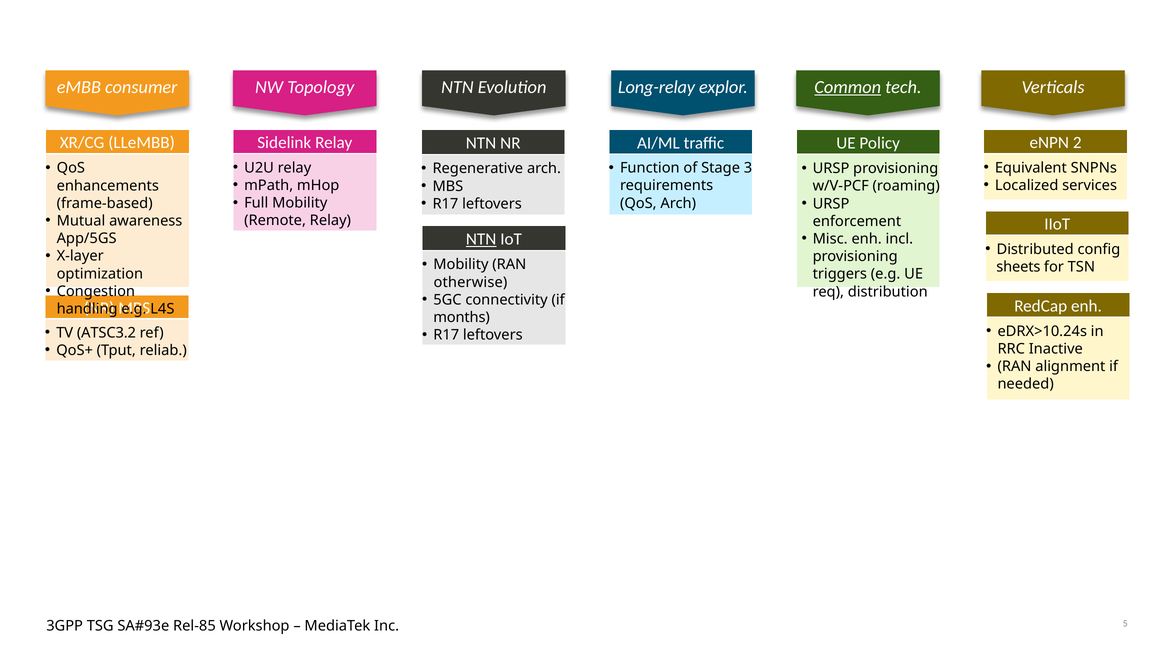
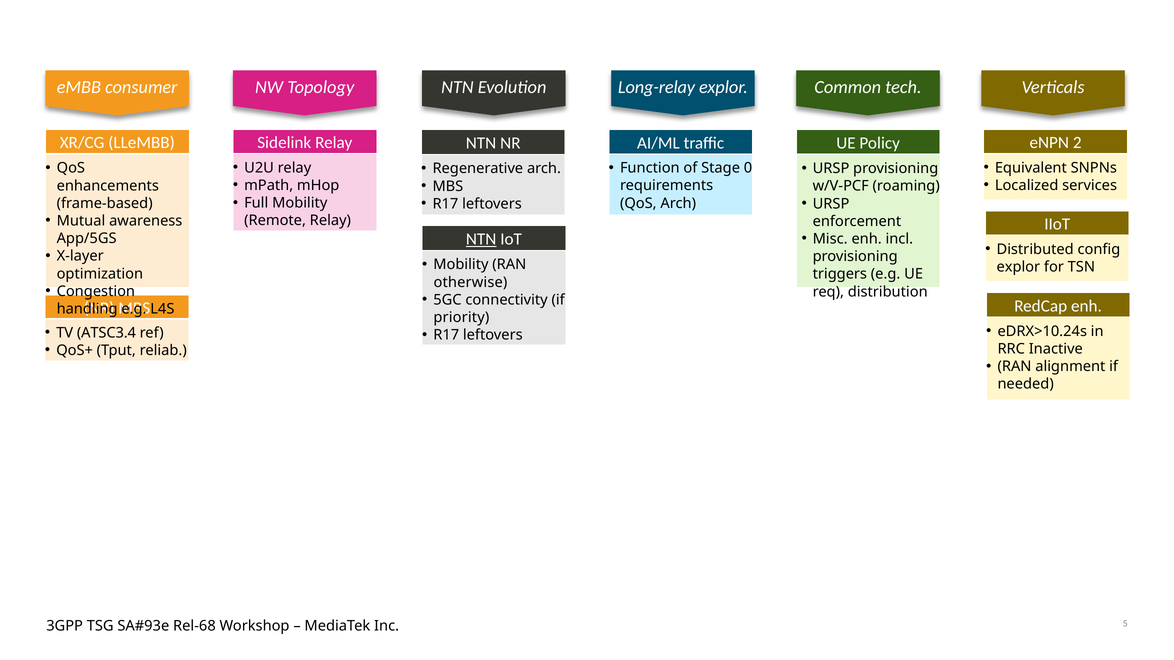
Common underline: present -> none
3: 3 -> 0
sheets at (1018, 267): sheets -> explor
months: months -> priority
ATSC3.2: ATSC3.2 -> ATSC3.4
Rel-85: Rel-85 -> Rel-68
